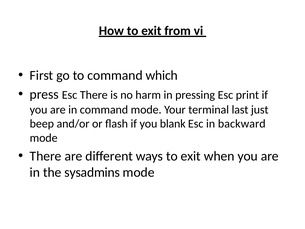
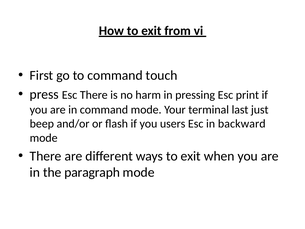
which: which -> touch
blank: blank -> users
sysadmins: sysadmins -> paragraph
